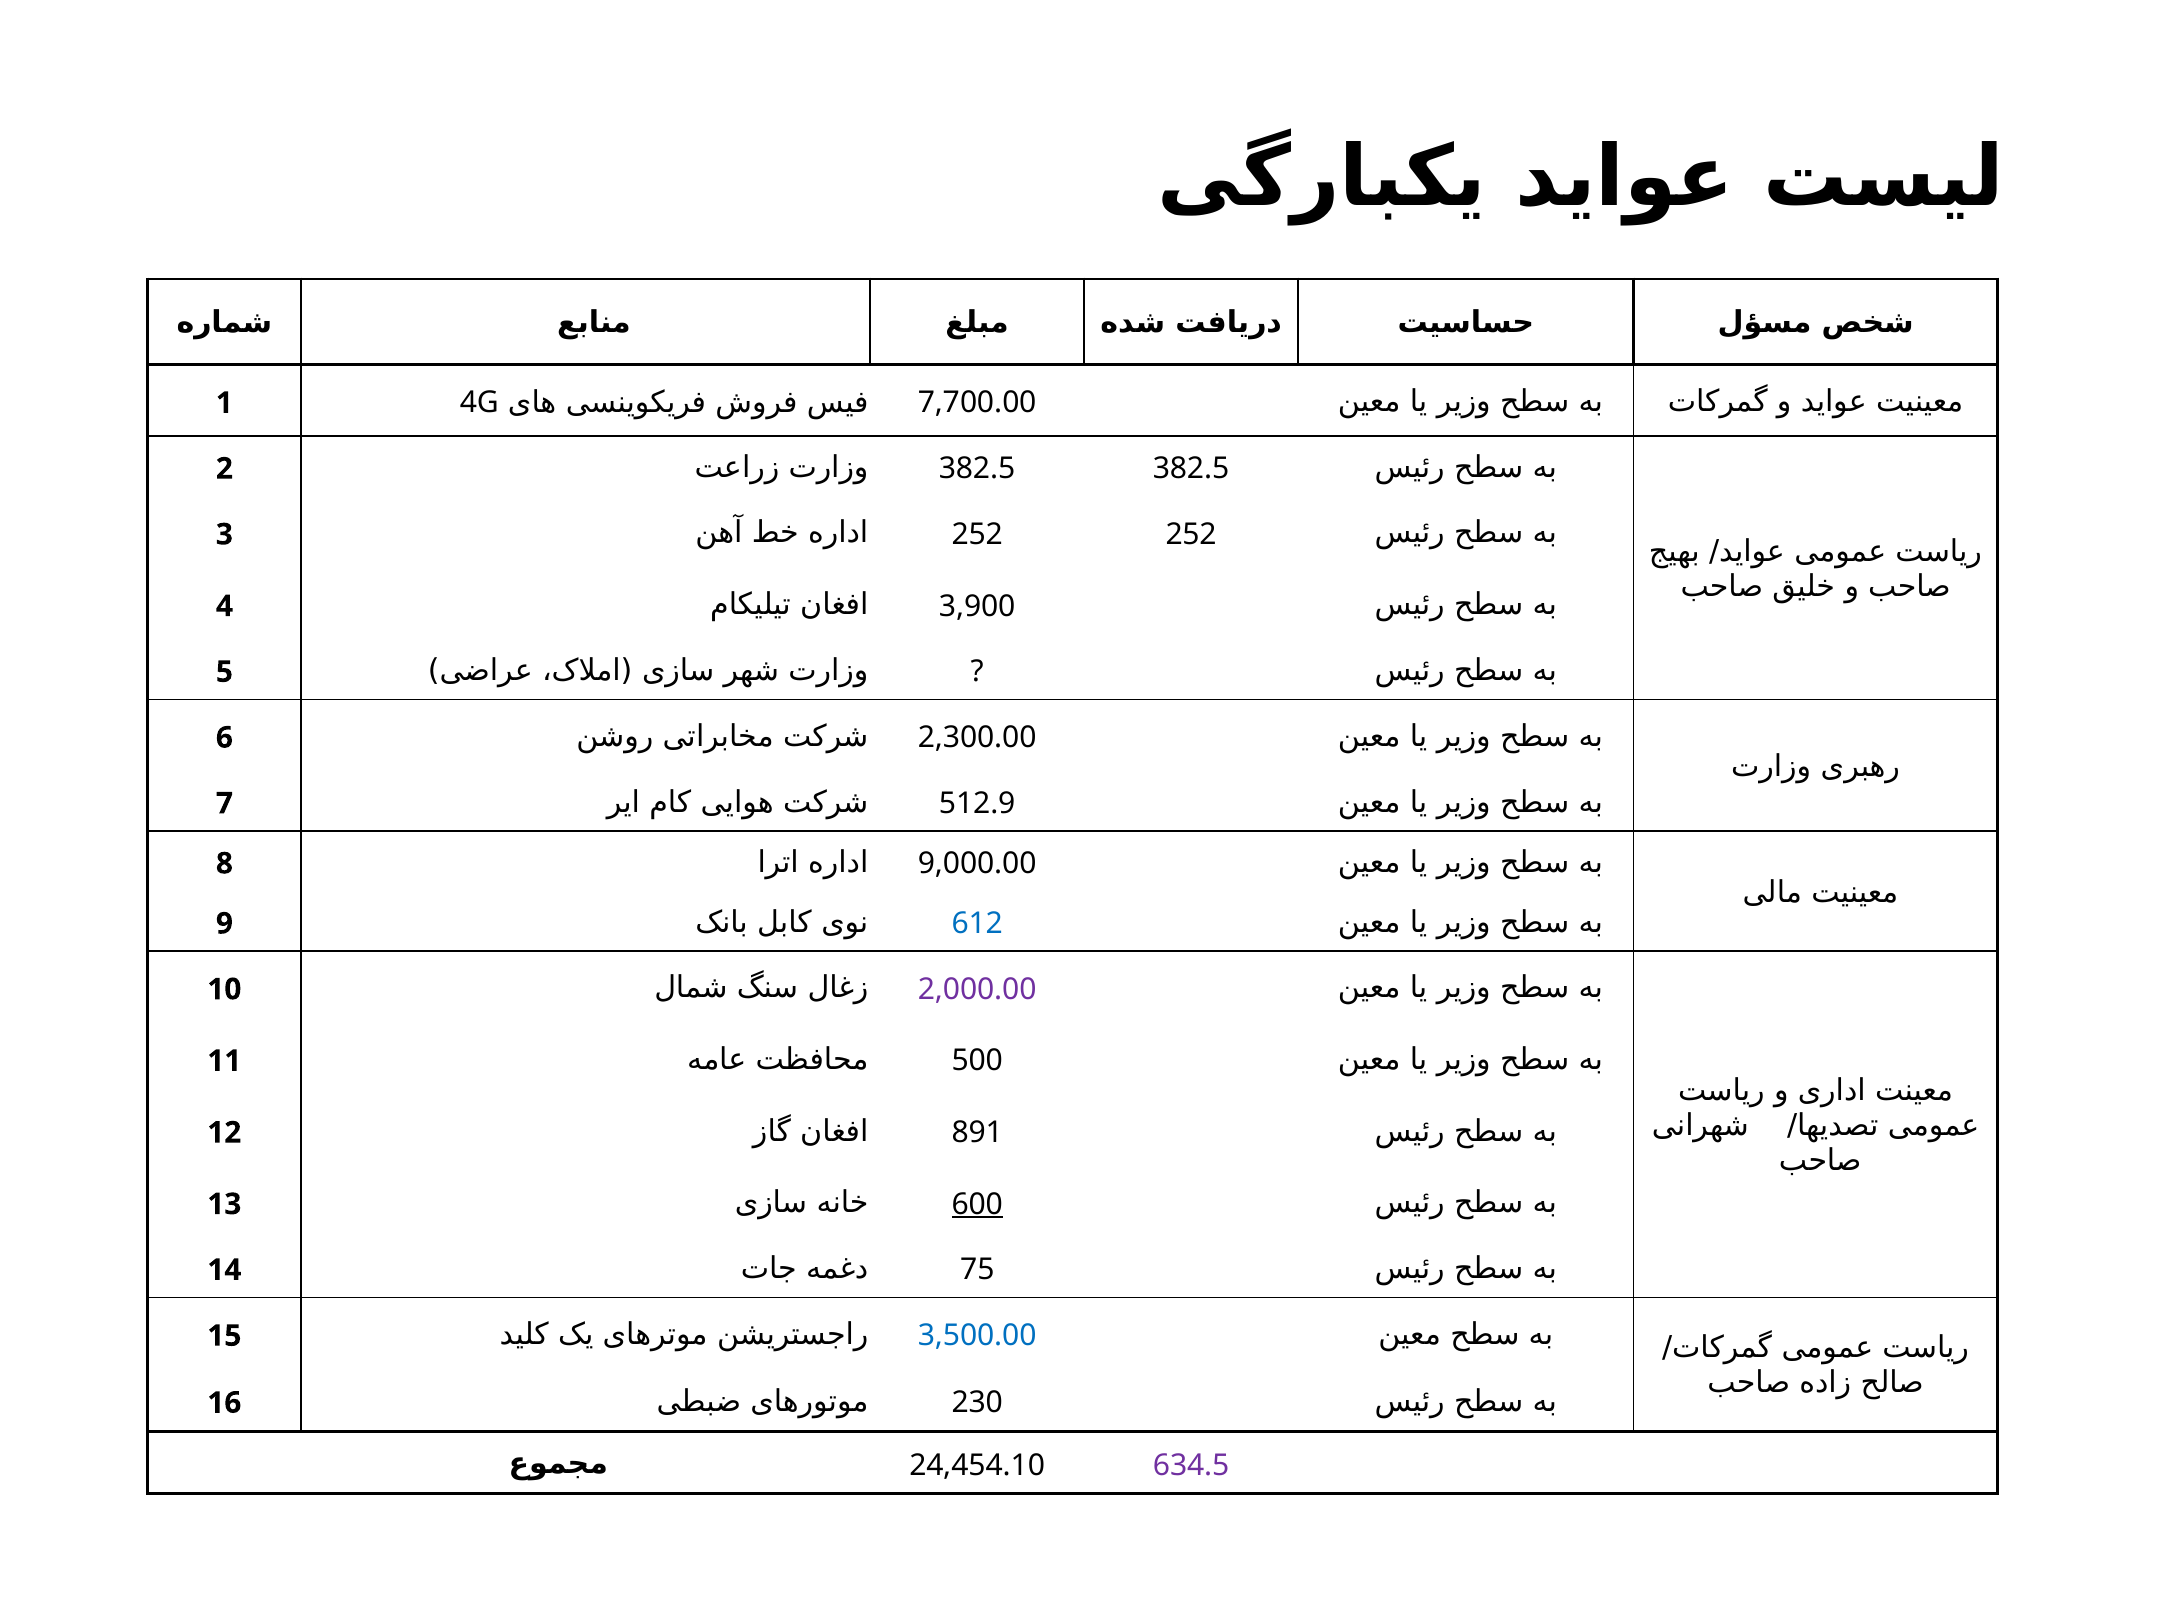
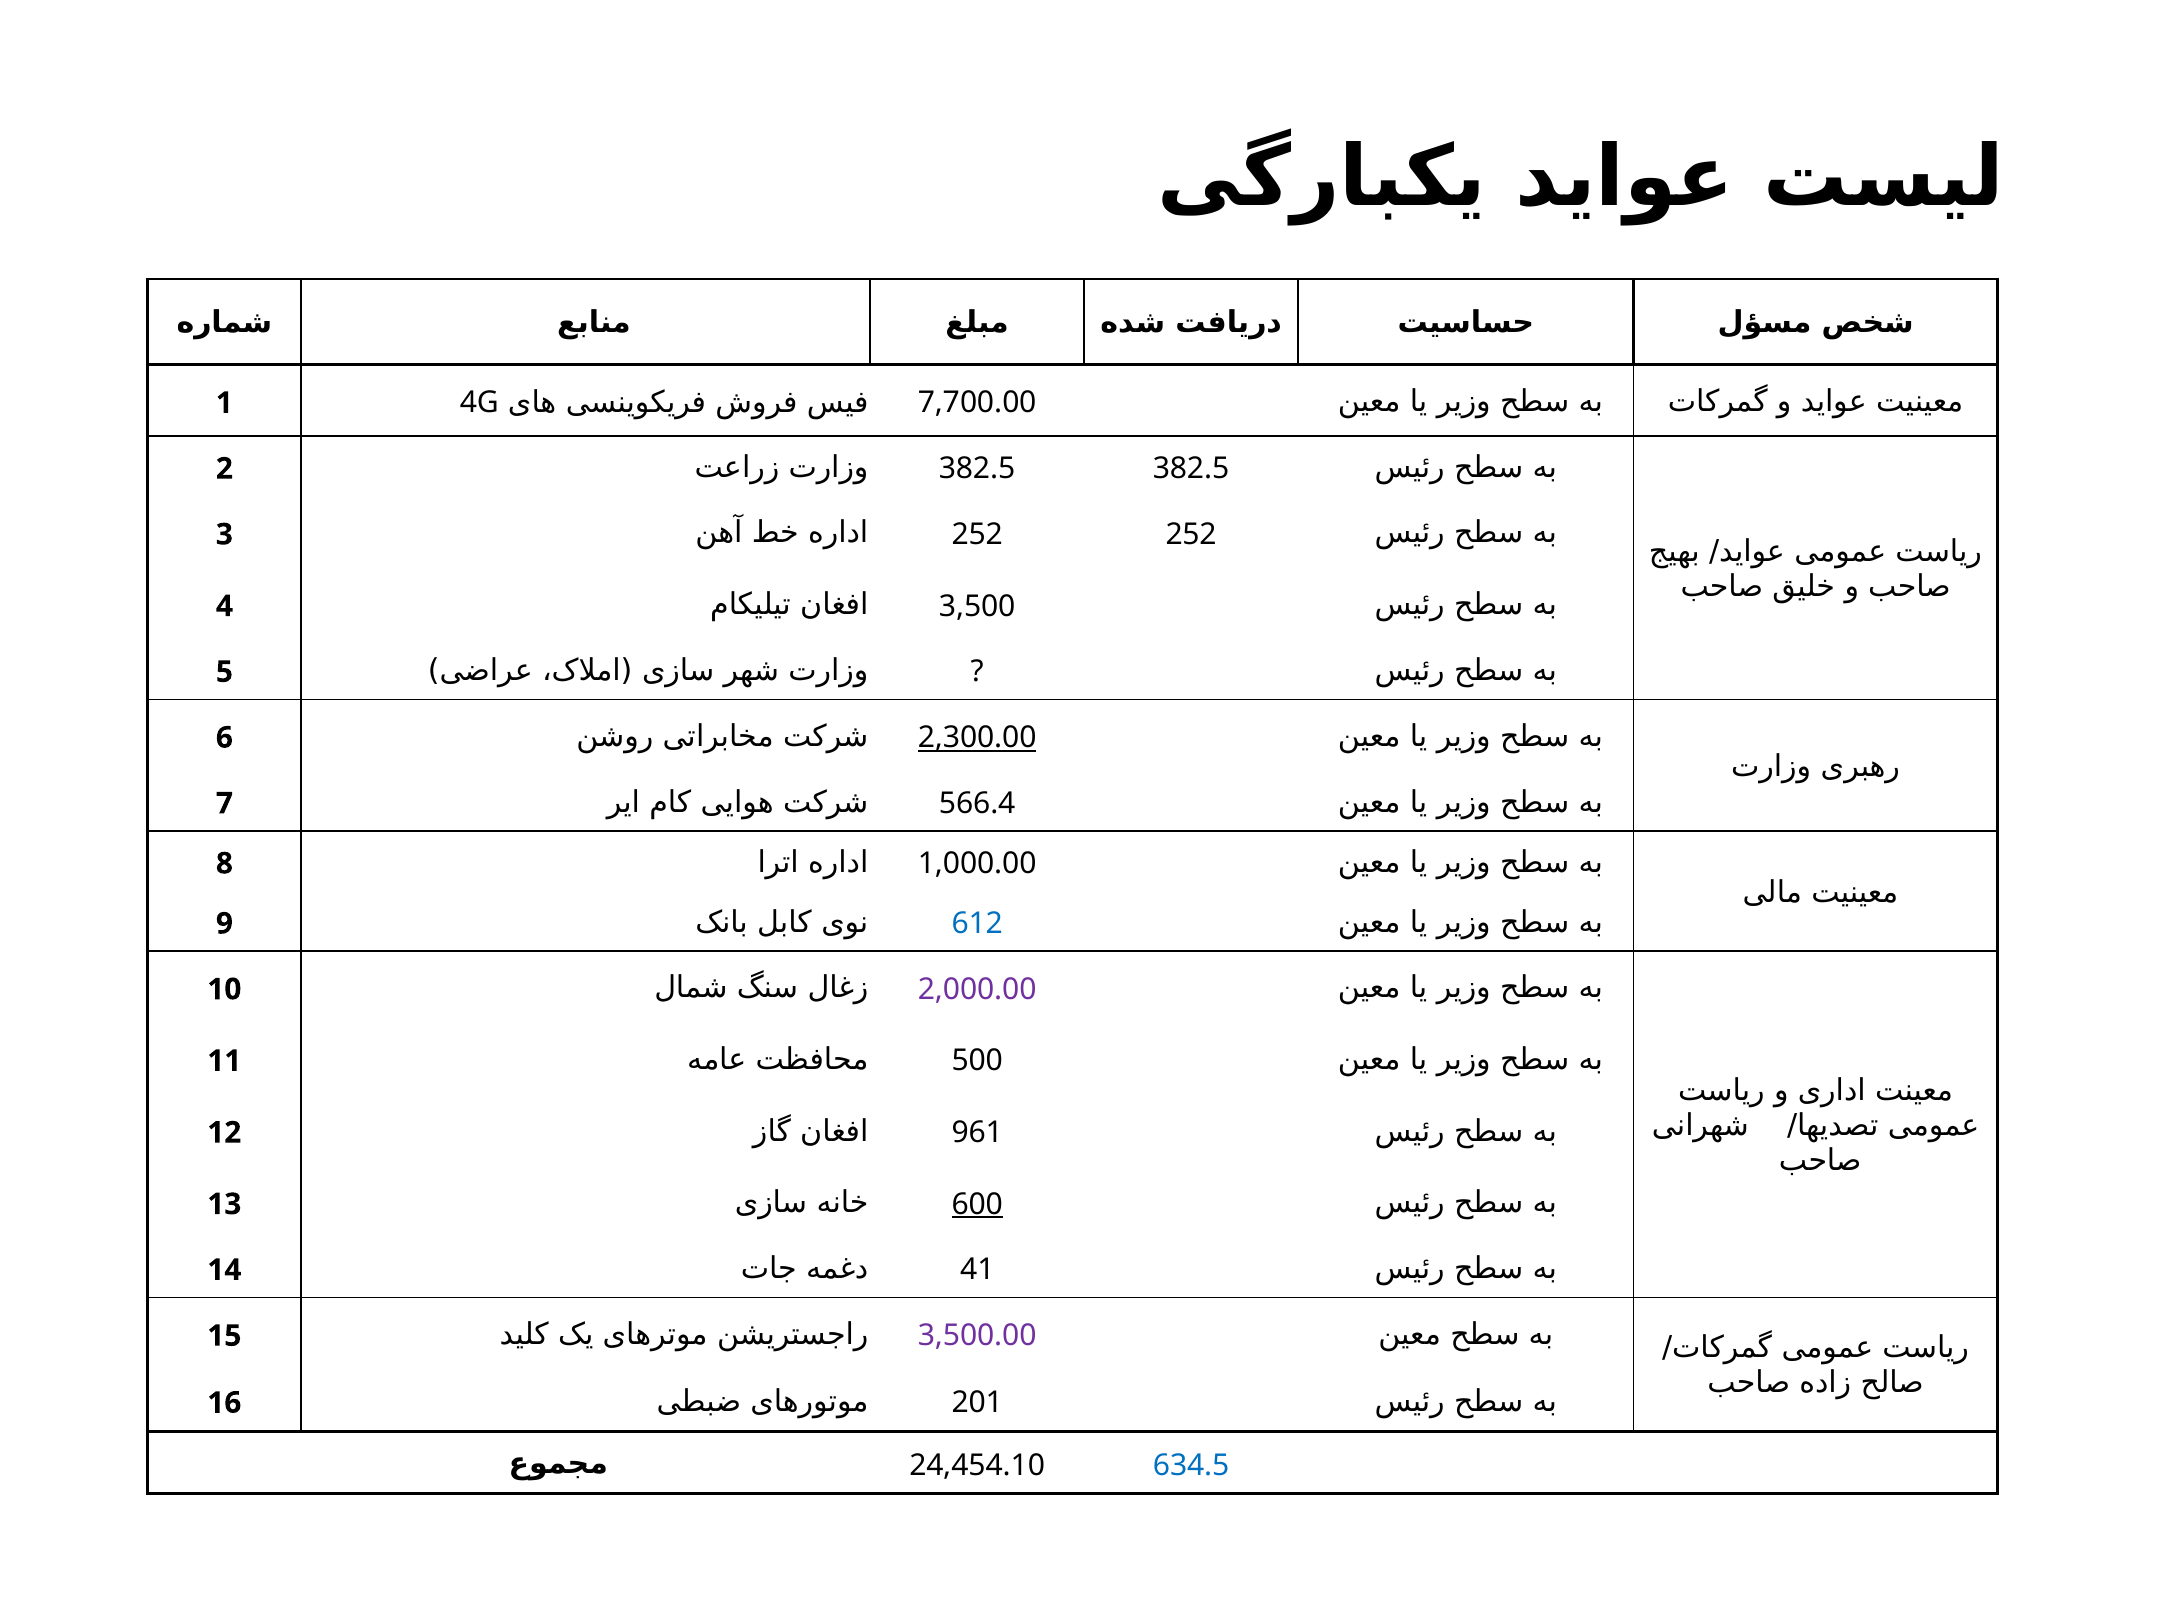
3,900: 3,900 -> 3,500
2,300.00 underline: none -> present
512.9: 512.9 -> 566.4
9,000.00: 9,000.00 -> 1,000.00
891: 891 -> 961
75: 75 -> 41
3,500.00 colour: blue -> purple
230: 230 -> 201
634.5 colour: purple -> blue
